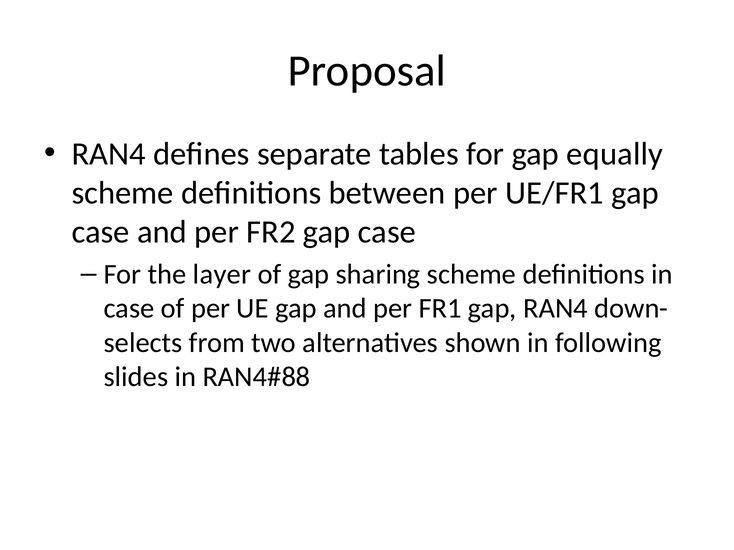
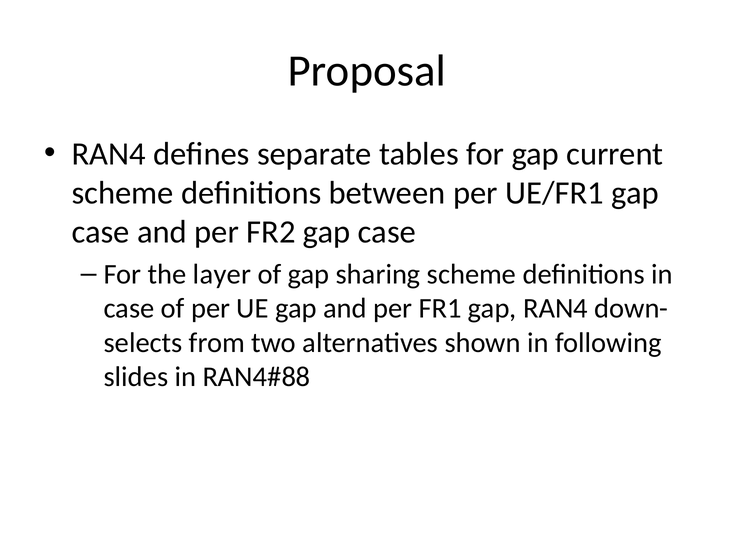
equally: equally -> current
